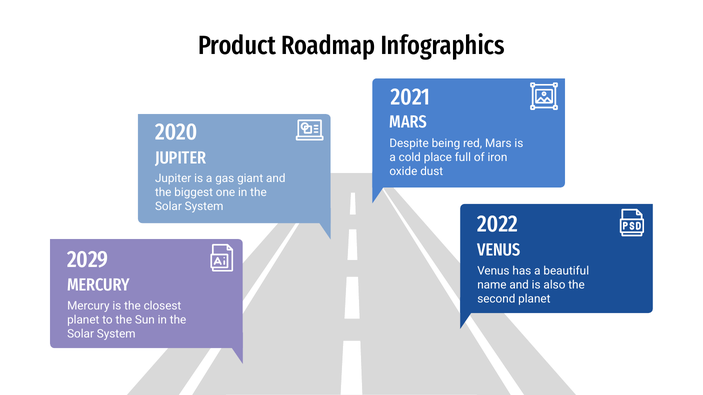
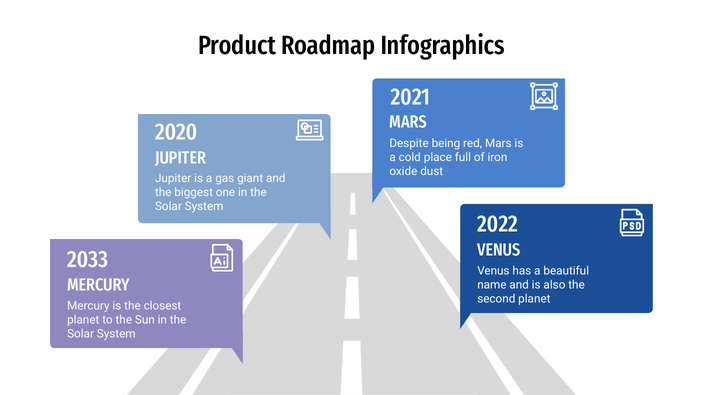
2029: 2029 -> 2033
